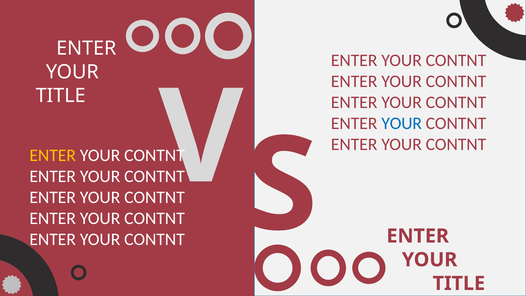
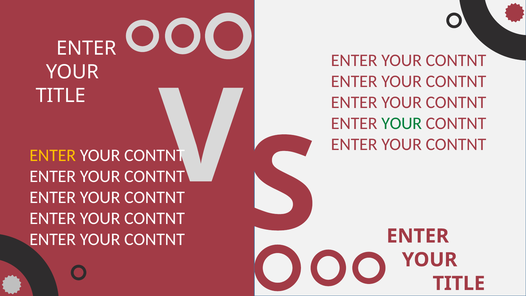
YOUR at (402, 123) colour: blue -> green
